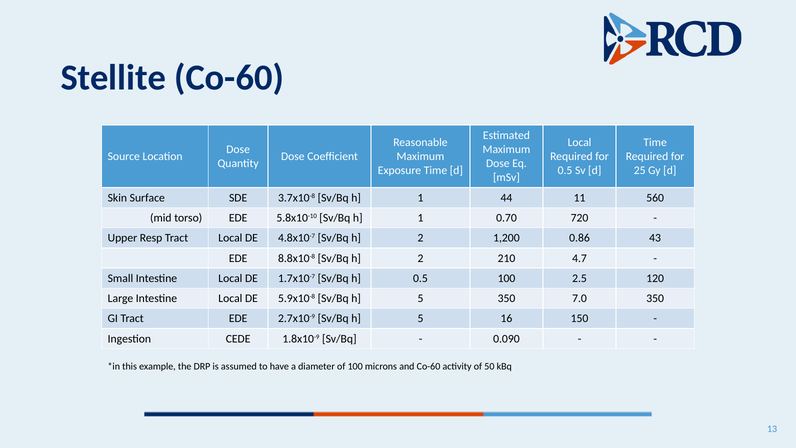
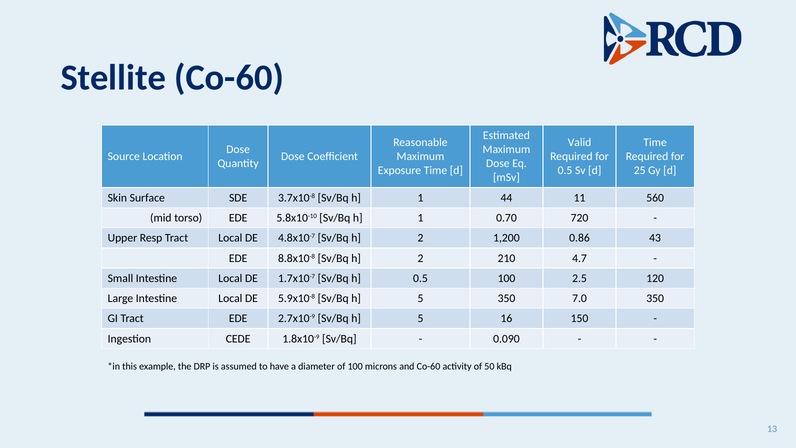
Local at (580, 142): Local -> Valid
